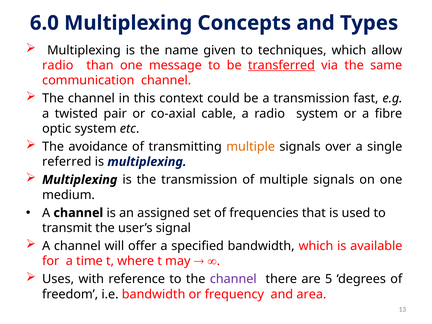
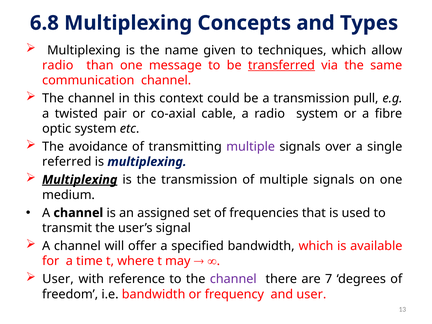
6.0: 6.0 -> 6.8
fast: fast -> pull
multiple at (251, 147) colour: orange -> purple
Multiplexing at (80, 180) underline: none -> present
Uses at (58, 279): Uses -> User
5: 5 -> 7
and area: area -> user
